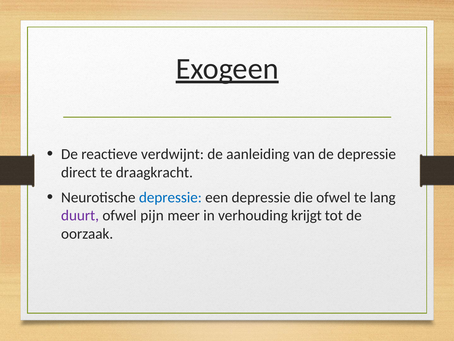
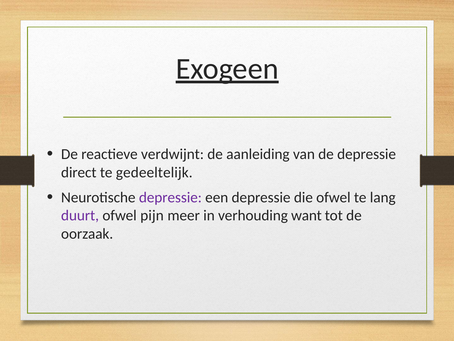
draagkracht: draagkracht -> gedeeltelijk
depressie at (170, 197) colour: blue -> purple
krijgt: krijgt -> want
